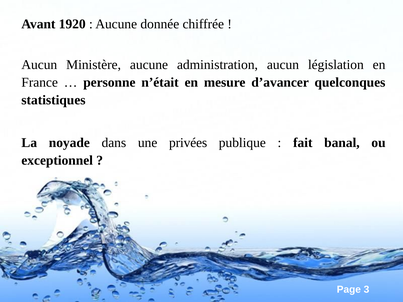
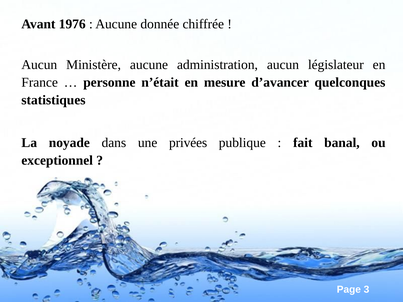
1920: 1920 -> 1976
législation: législation -> législateur
